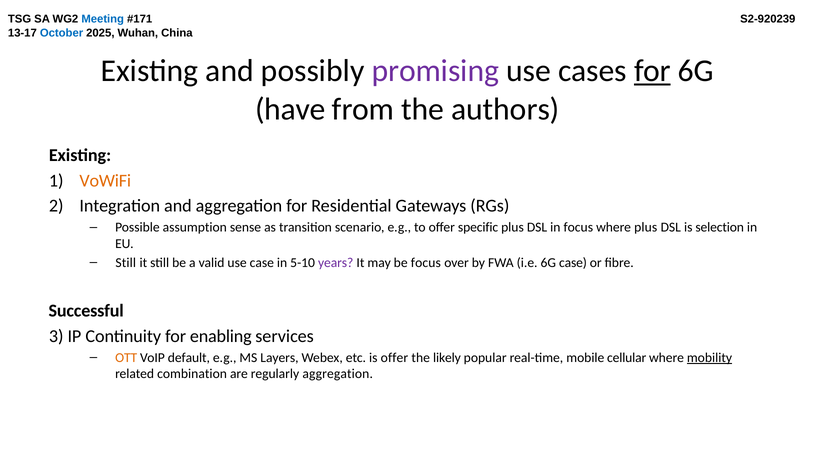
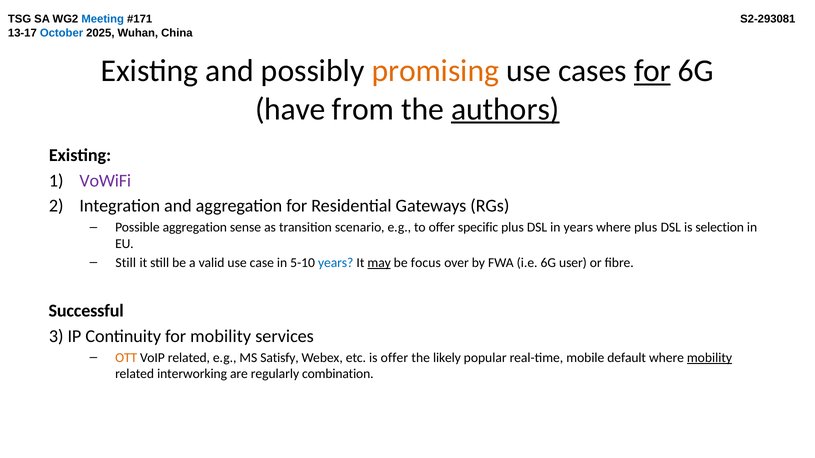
S2-920239: S2-920239 -> S2-293081
promising colour: purple -> orange
authors underline: none -> present
VoWiFi colour: orange -> purple
Possible assumption: assumption -> aggregation
in focus: focus -> years
years at (336, 263) colour: purple -> blue
may underline: none -> present
6G case: case -> user
for enabling: enabling -> mobility
VoIP default: default -> related
Layers: Layers -> Satisfy
cellular: cellular -> default
combination: combination -> interworking
regularly aggregation: aggregation -> combination
